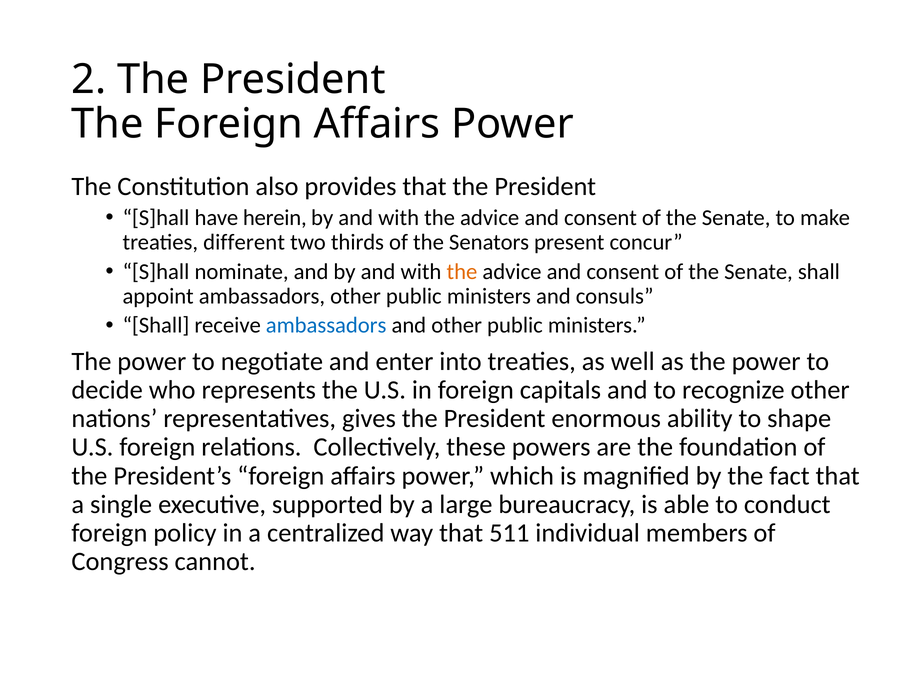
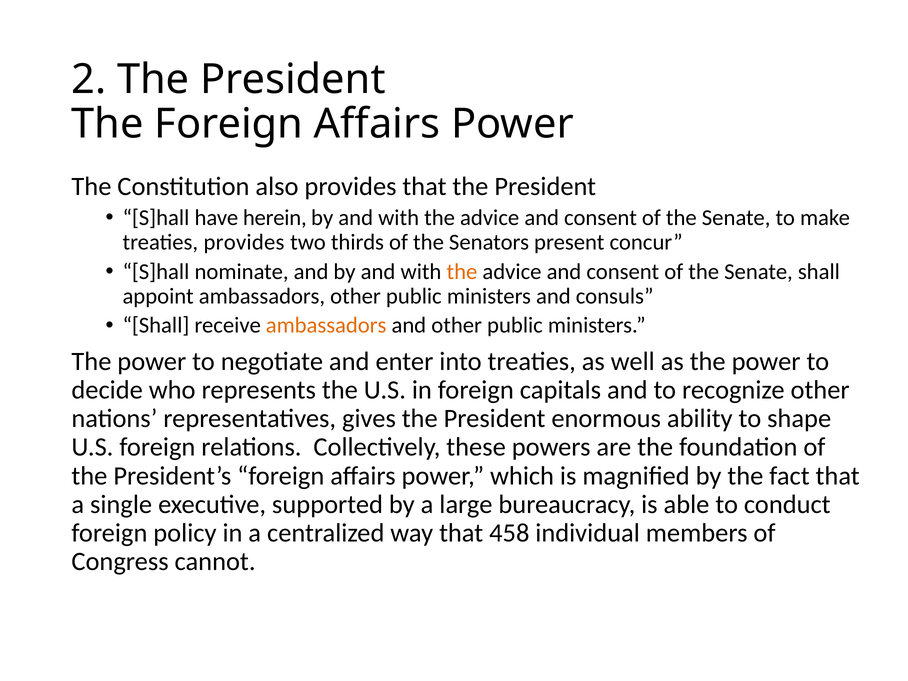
treaties different: different -> provides
ambassadors at (326, 325) colour: blue -> orange
511: 511 -> 458
